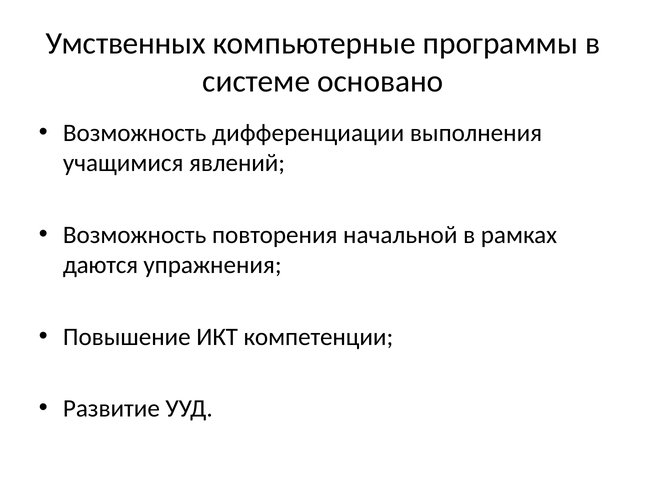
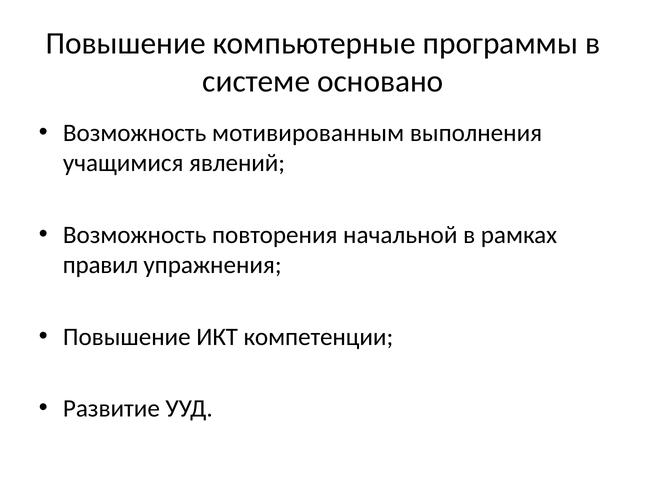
Умственных at (126, 44): Умственных -> Повышение
дифференциации: дифференциации -> мотивированным
даются: даются -> правил
